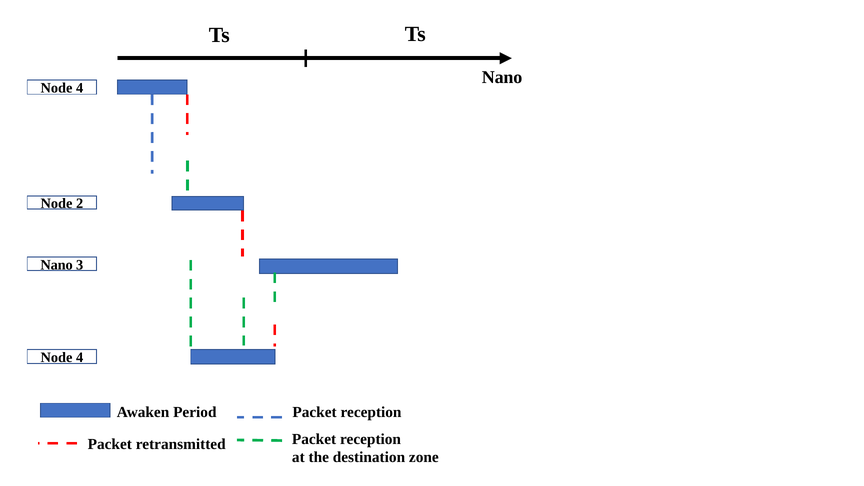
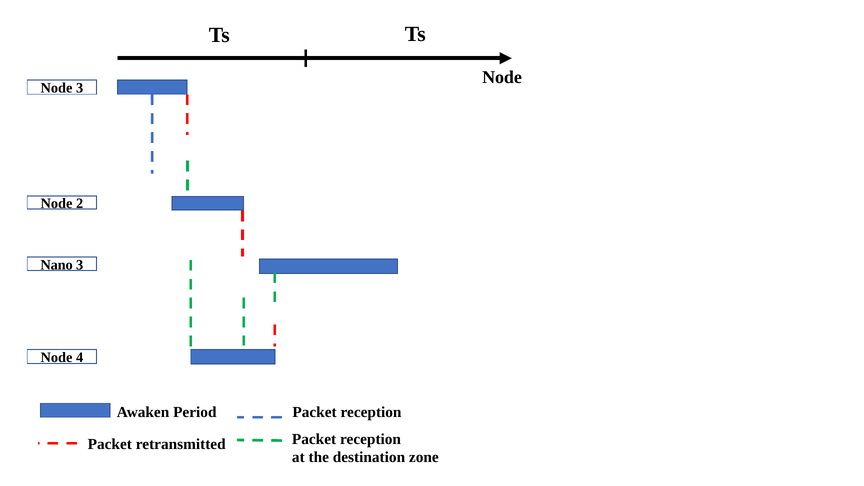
Nano at (502, 77): Nano -> Node
4 at (80, 88): 4 -> 3
